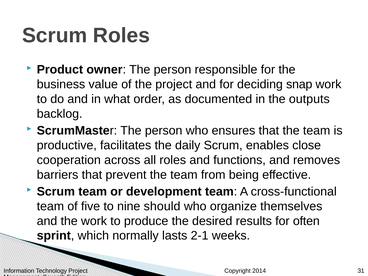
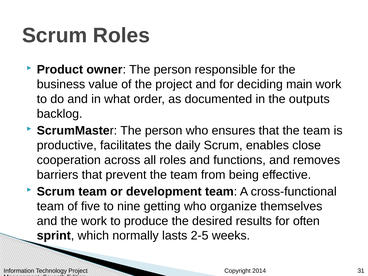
snap: snap -> main
should: should -> getting
2-1: 2-1 -> 2-5
